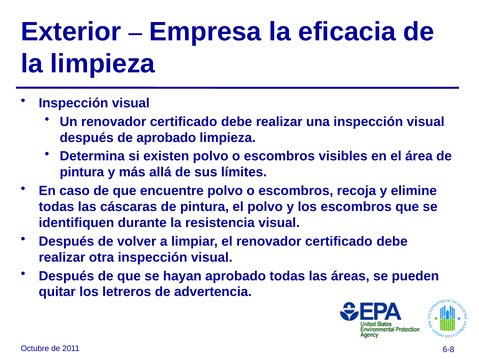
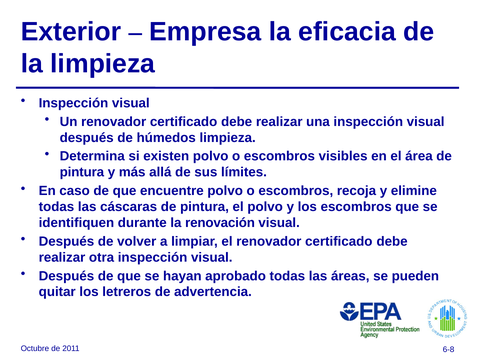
de aprobado: aprobado -> húmedos
resistencia: resistencia -> renovación
